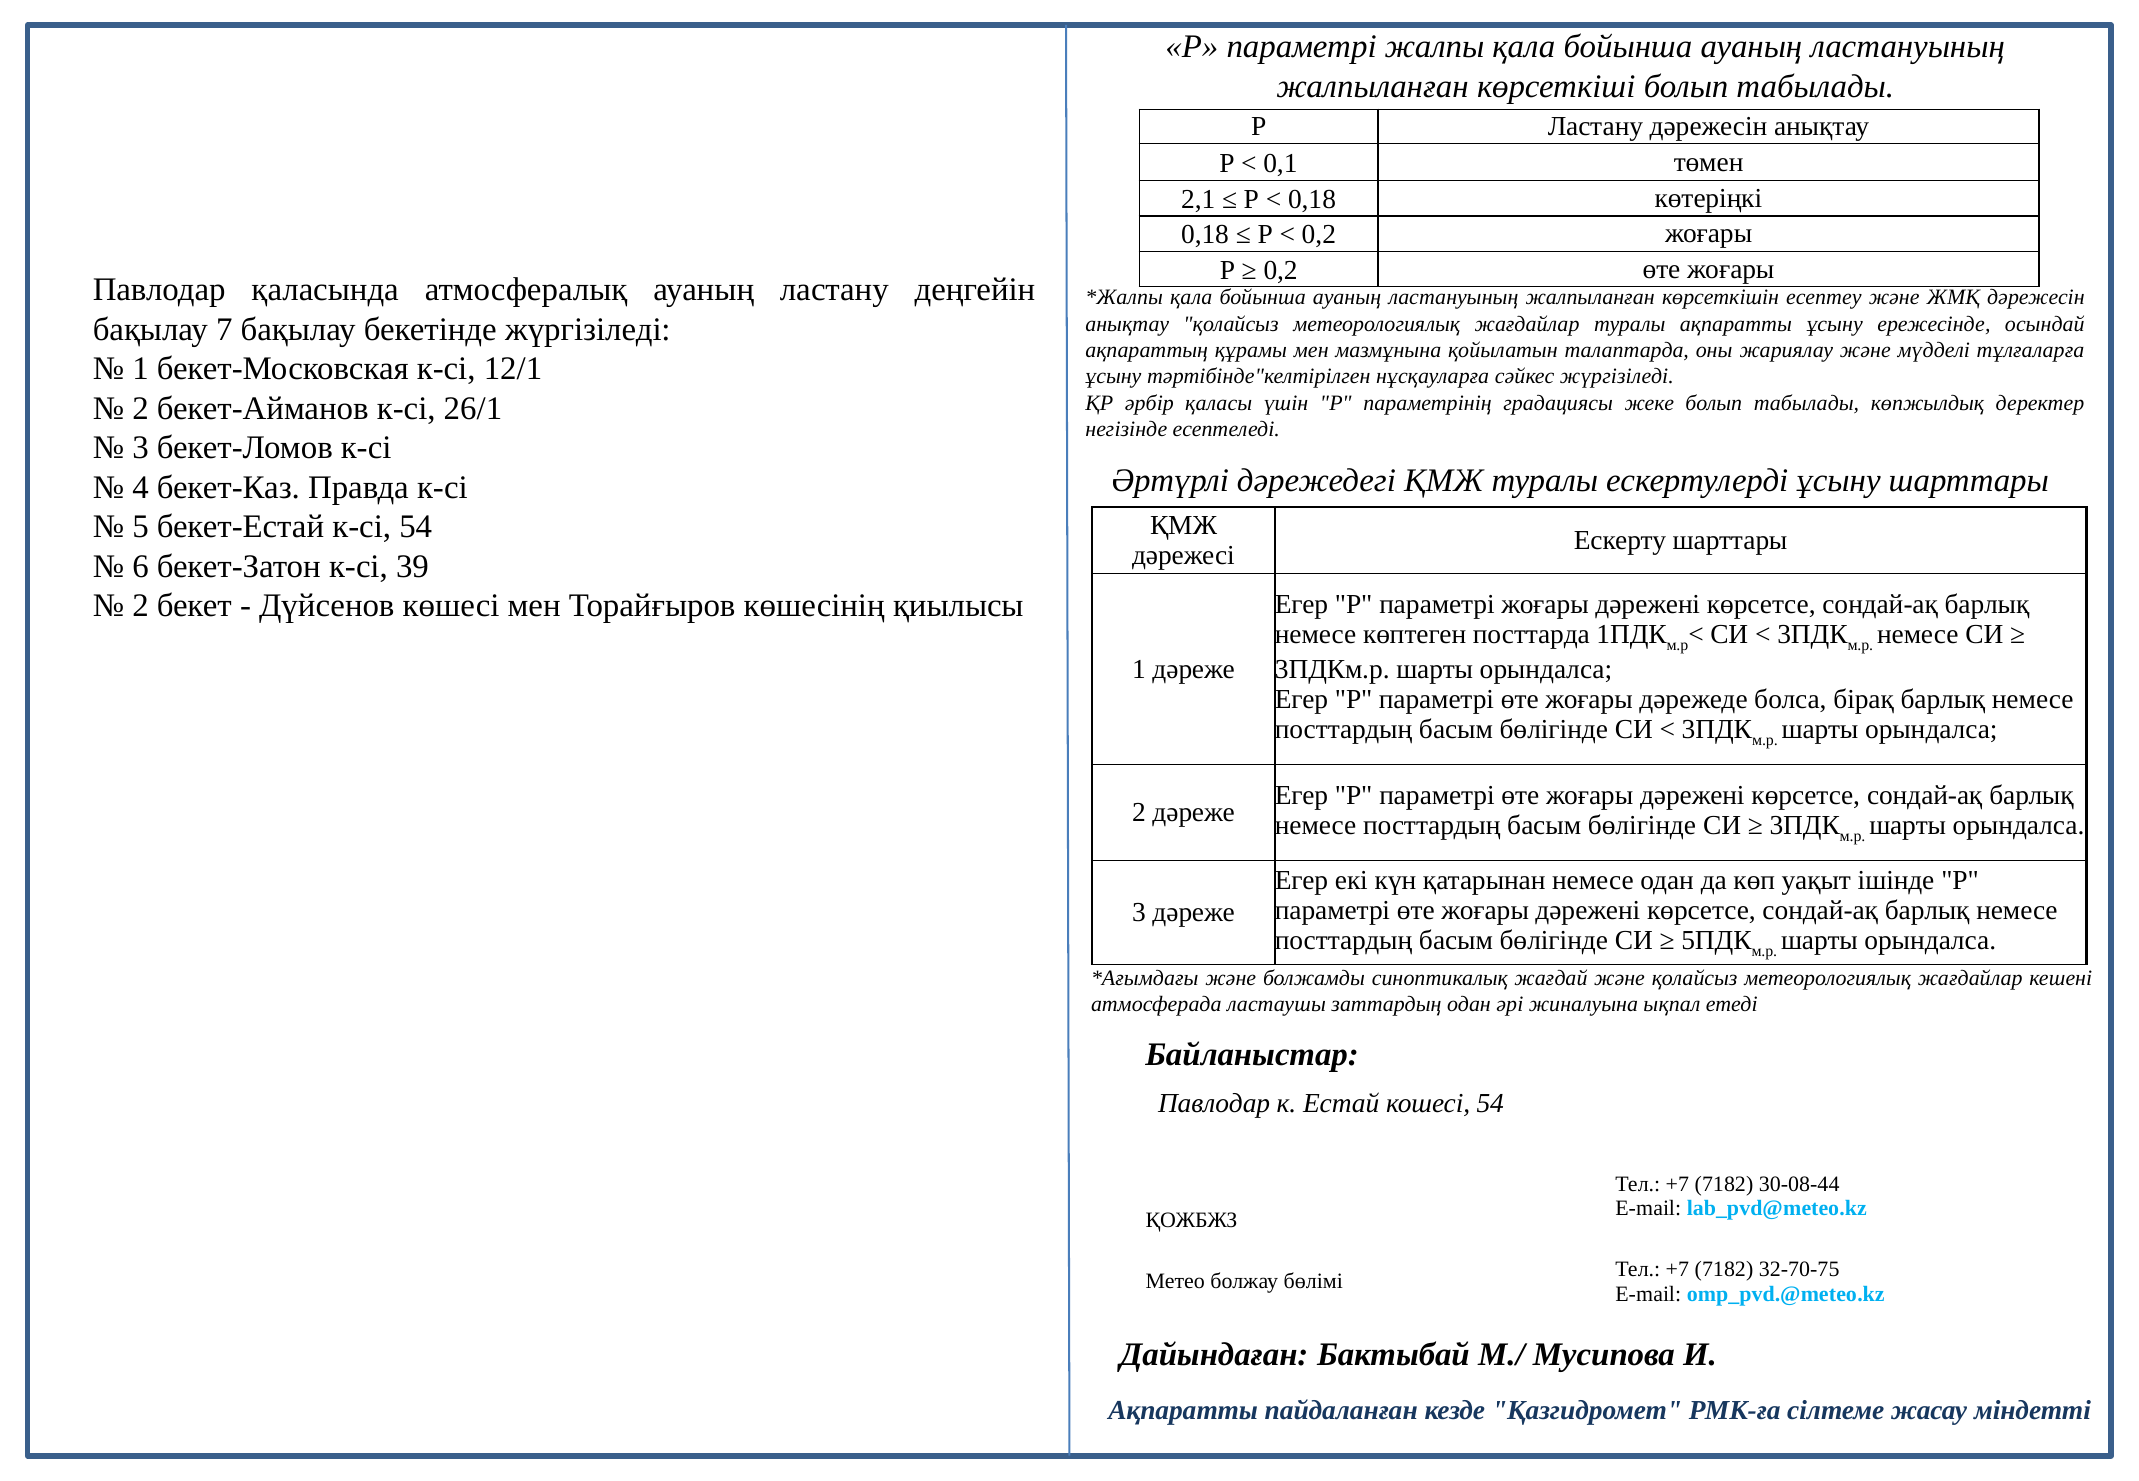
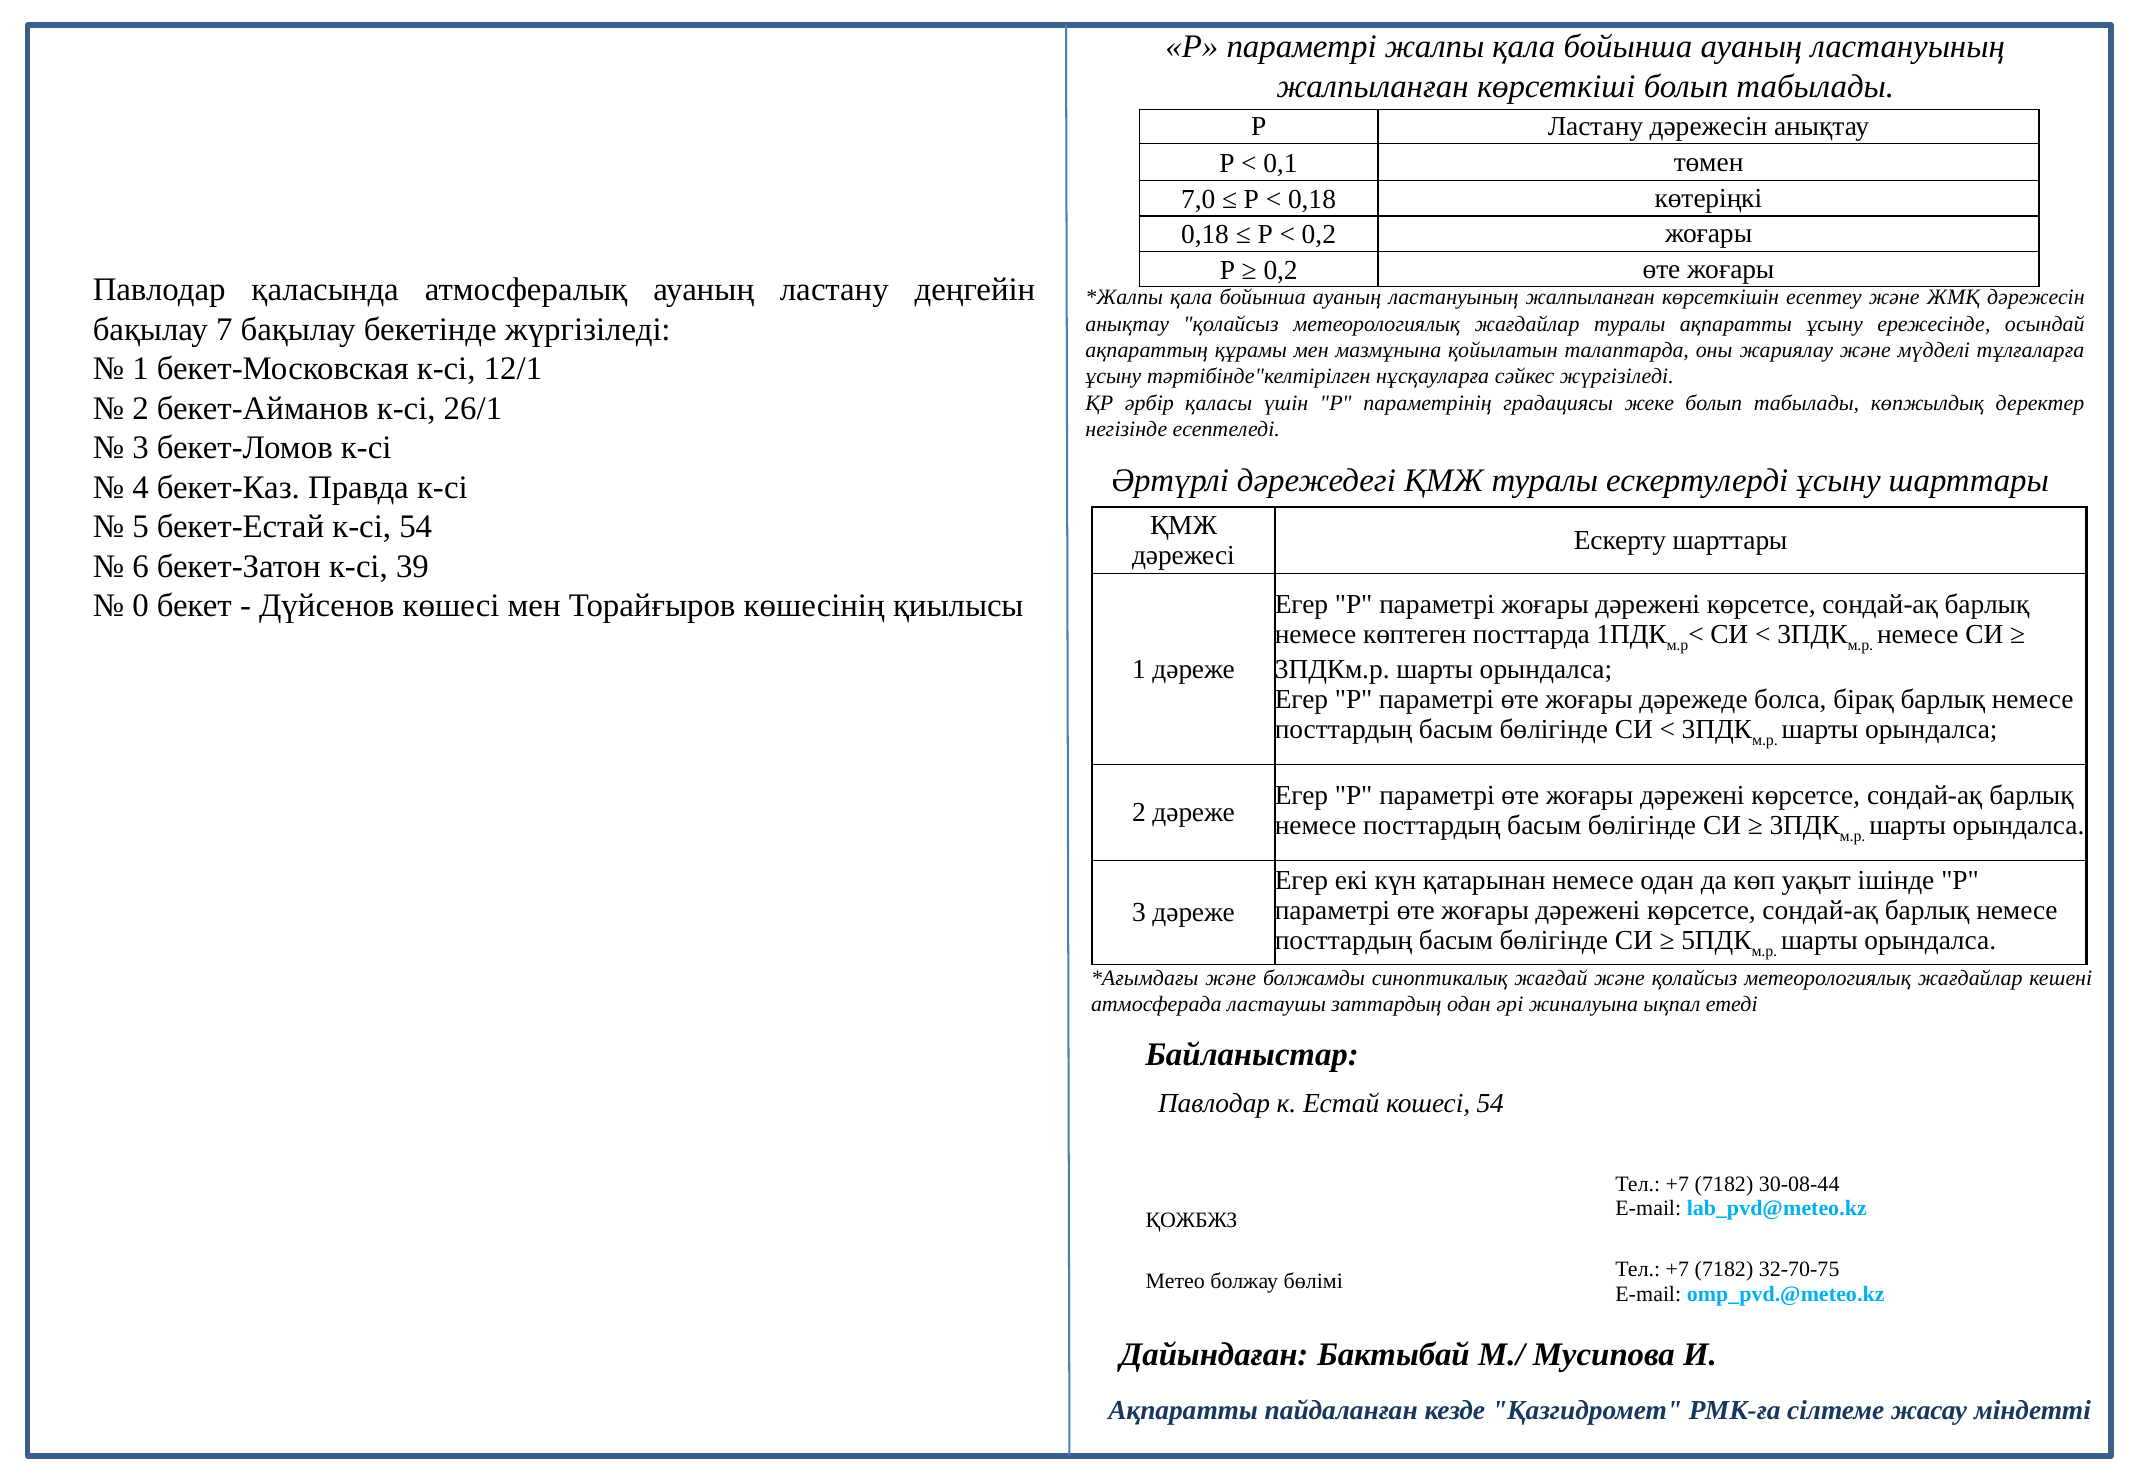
2,1: 2,1 -> 7,0
2 at (141, 606): 2 -> 0
